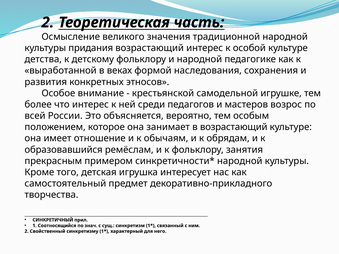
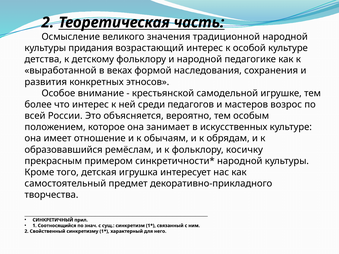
в возрастающий: возрастающий -> искусственных
занятия: занятия -> косичку
